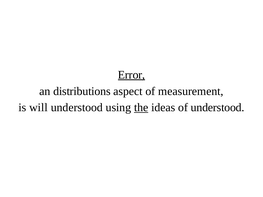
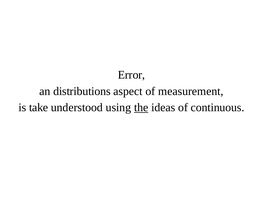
Error underline: present -> none
will: will -> take
of understood: understood -> continuous
